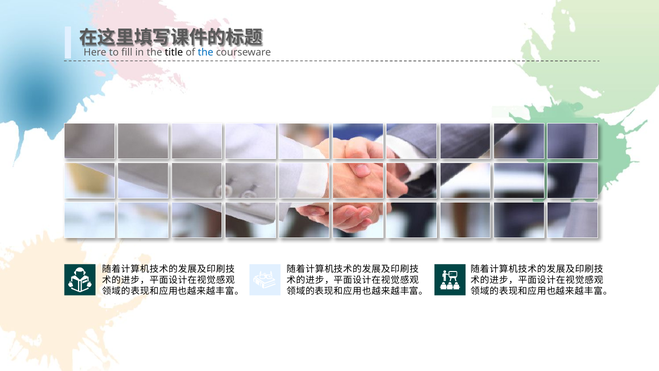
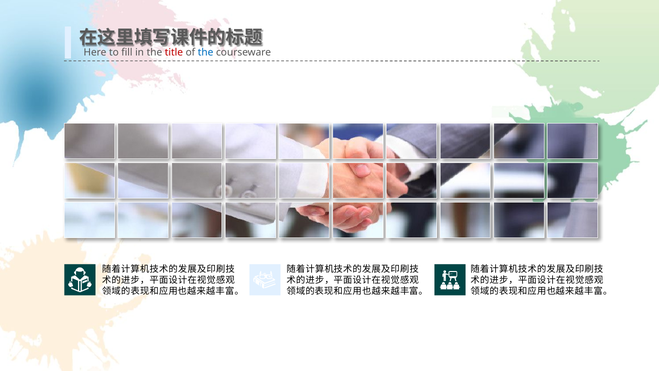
title colour: black -> red
